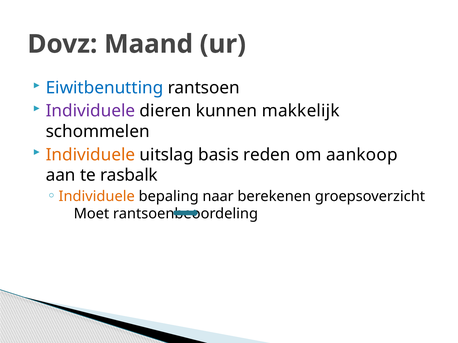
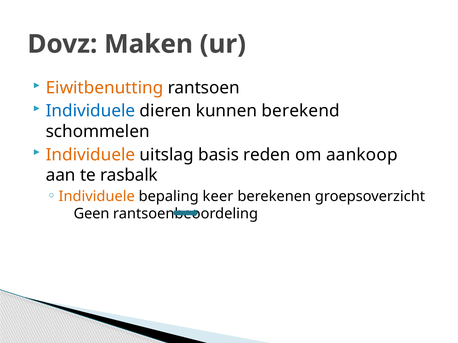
Maand: Maand -> Maken
Eiwitbenutting colour: blue -> orange
Individuele at (90, 111) colour: purple -> blue
makkelijk: makkelijk -> berekend
naar: naar -> keer
Moet: Moet -> Geen
